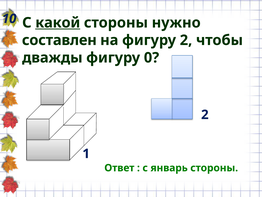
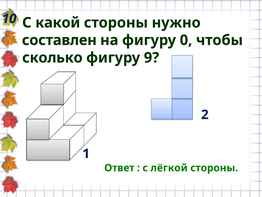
какой underline: present -> none
фигуру 2: 2 -> 0
дважды: дважды -> сколько
0: 0 -> 9
январь: январь -> лёгкой
